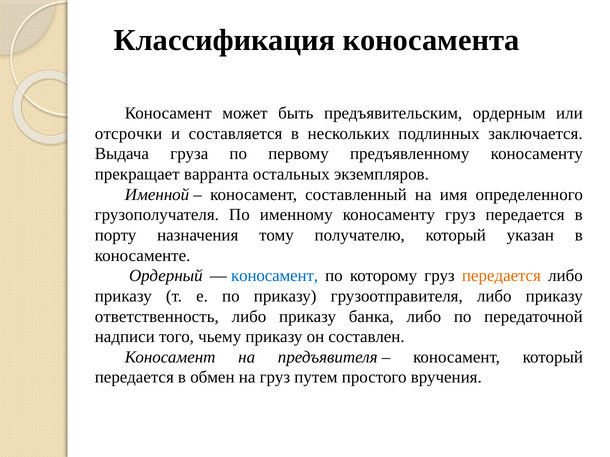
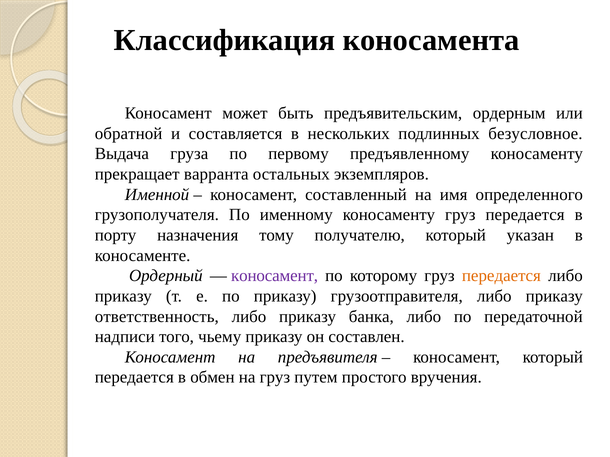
отсрочки: отсрочки -> обратной
заключается: заключается -> безусловное
коносамент at (275, 276) colour: blue -> purple
